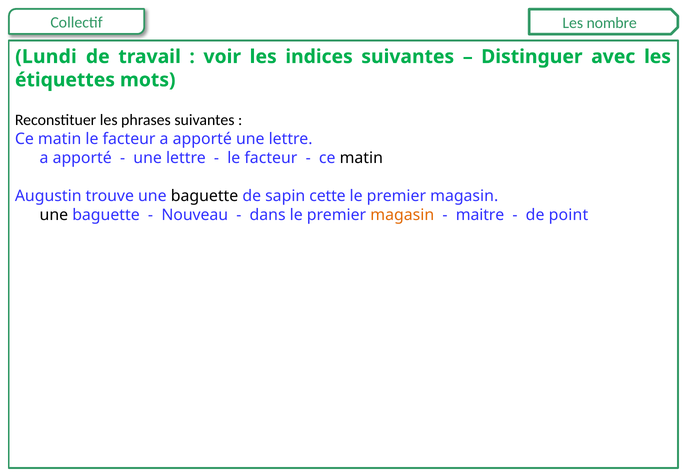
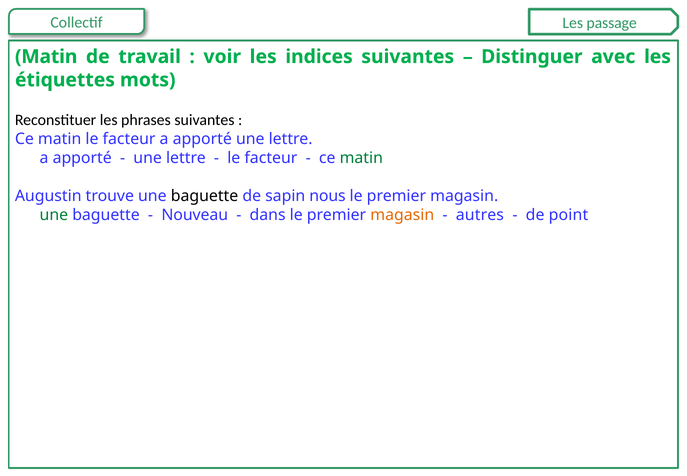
nombre: nombre -> passage
Lundi at (46, 57): Lundi -> Matin
matin at (361, 158) colour: black -> green
cette: cette -> nous
une at (54, 215) colour: black -> green
maitre: maitre -> autres
